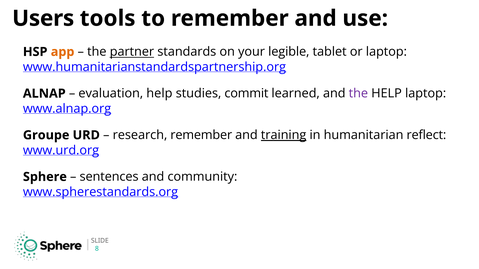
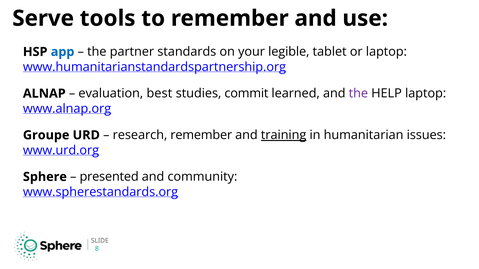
Users: Users -> Serve
app colour: orange -> blue
partner underline: present -> none
evaluation help: help -> best
reflect: reflect -> issues
sentences: sentences -> presented
